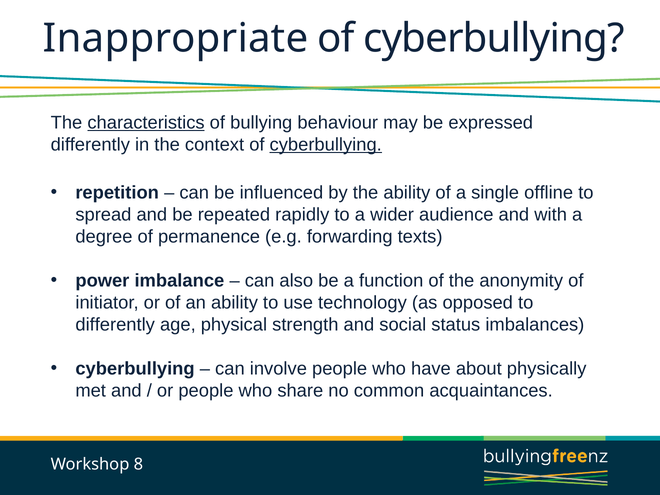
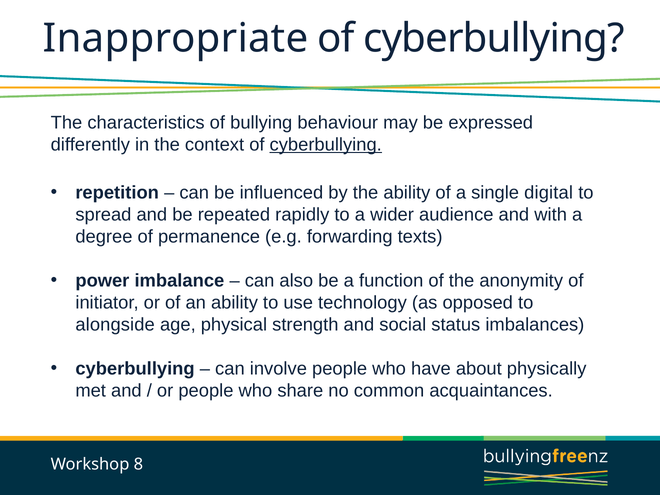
characteristics underline: present -> none
offline: offline -> digital
differently at (115, 325): differently -> alongside
